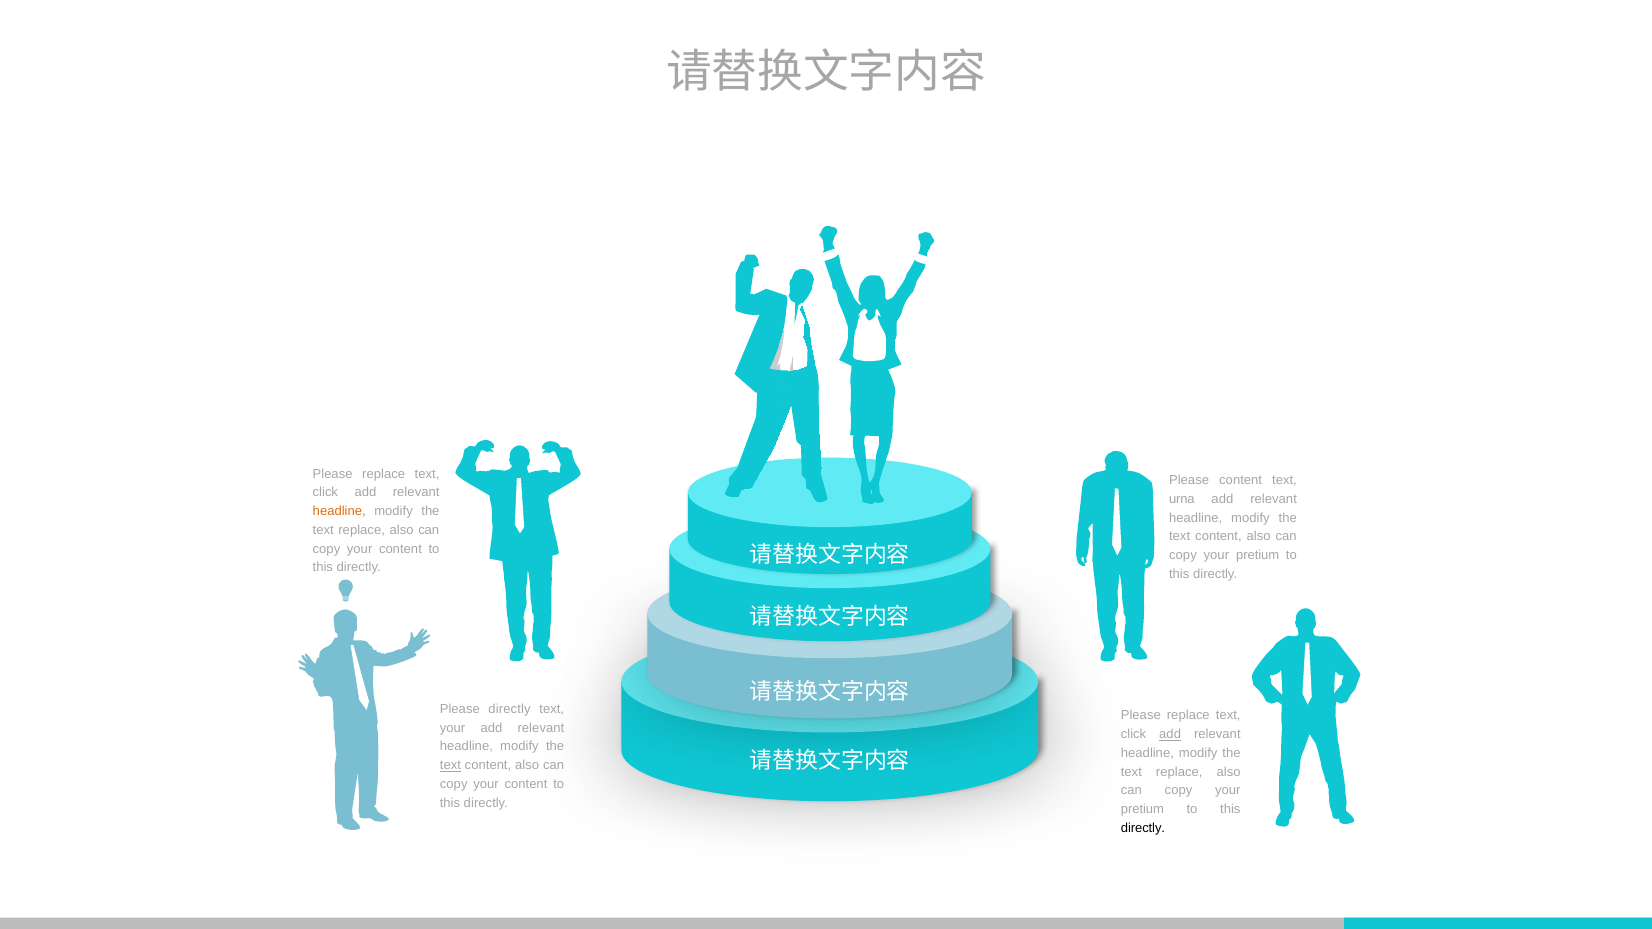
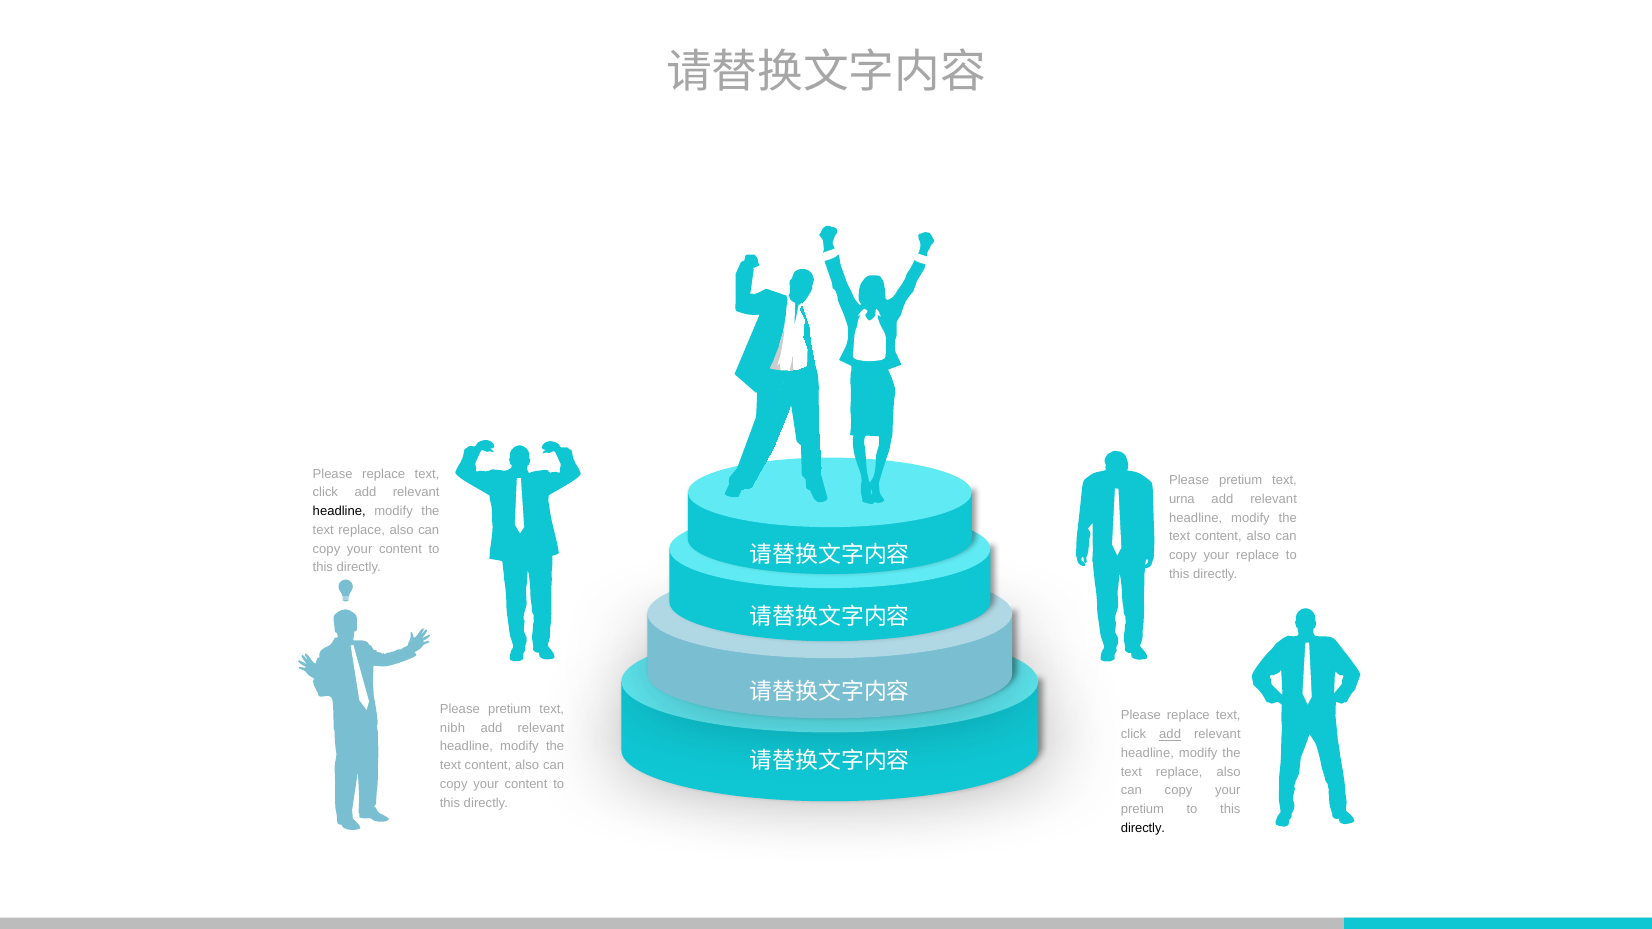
content at (1241, 480): content -> pretium
headline at (339, 512) colour: orange -> black
pretium at (1258, 555): pretium -> replace
directly at (510, 709): directly -> pretium
your at (453, 728): your -> nibh
text at (450, 766) underline: present -> none
